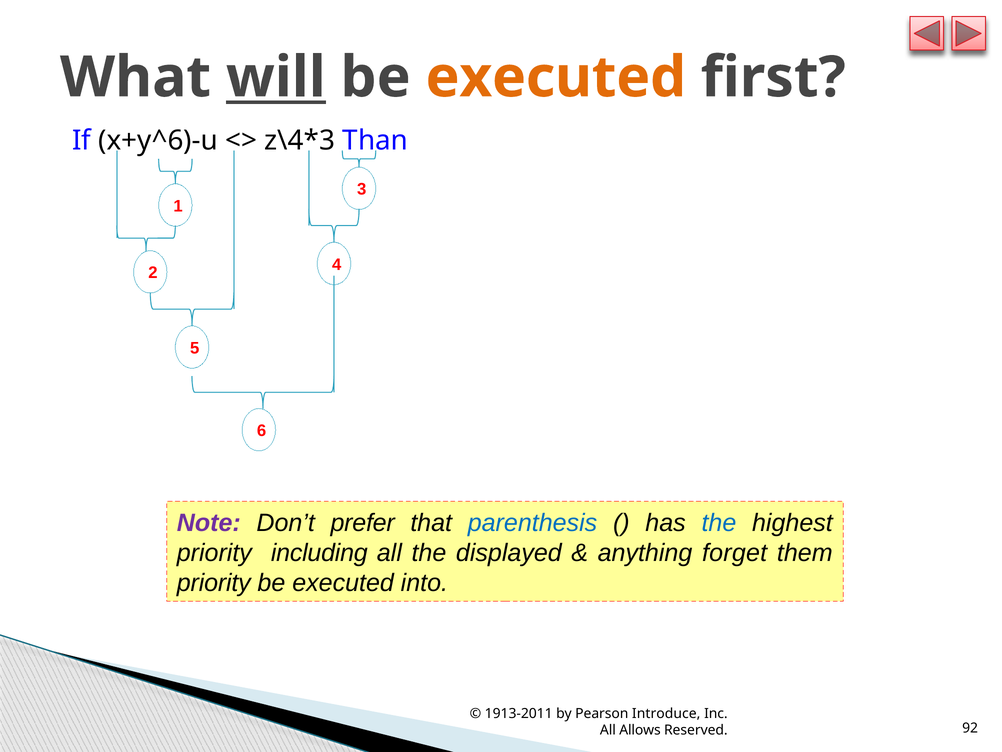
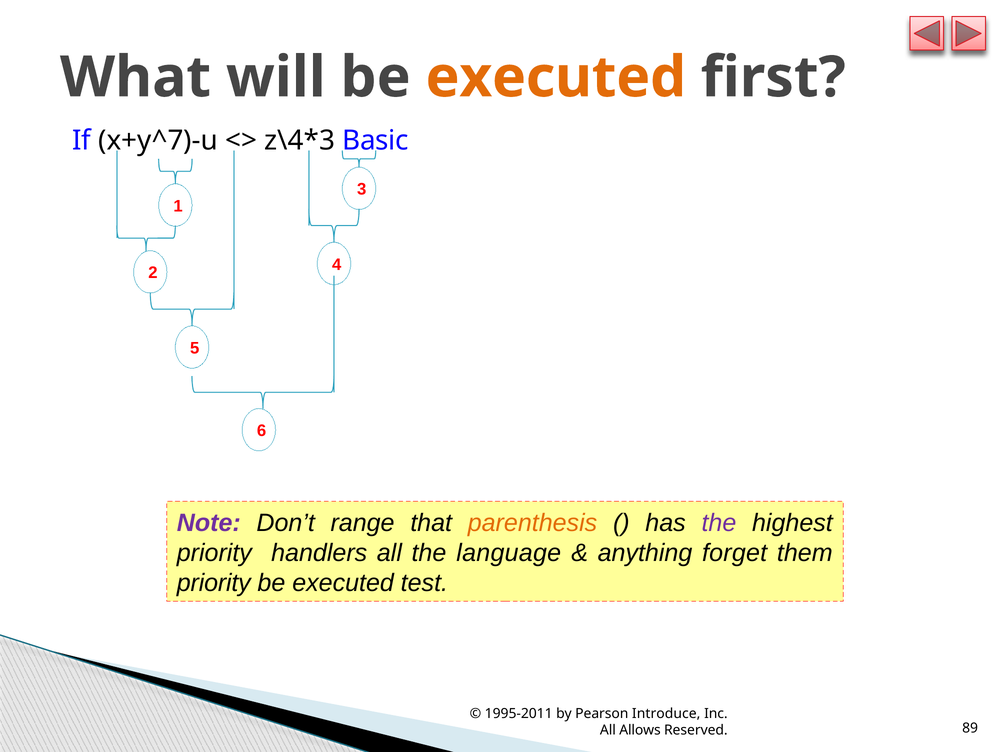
will underline: present -> none
x+y^6)-u: x+y^6)-u -> x+y^7)-u
Than: Than -> Basic
prefer: prefer -> range
parenthesis colour: blue -> orange
the at (719, 523) colour: blue -> purple
including: including -> handlers
displayed: displayed -> language
into: into -> test
1913-2011: 1913-2011 -> 1995-2011
92: 92 -> 89
